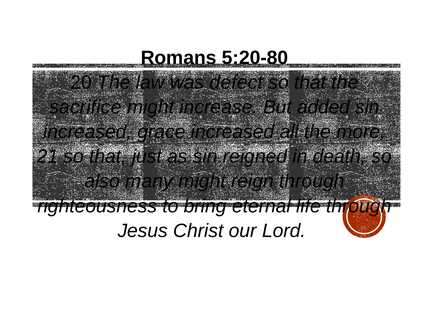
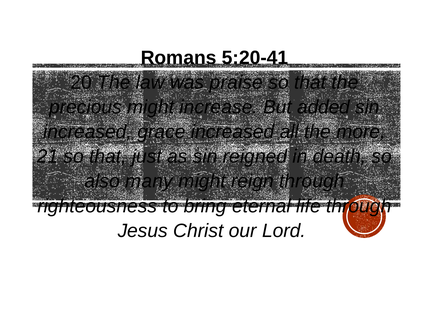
5:20-80: 5:20-80 -> 5:20-41
defect: defect -> praise
sacrifice: sacrifice -> precious
